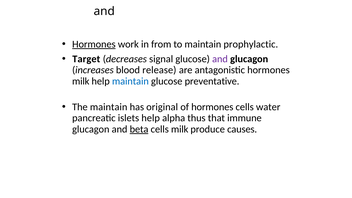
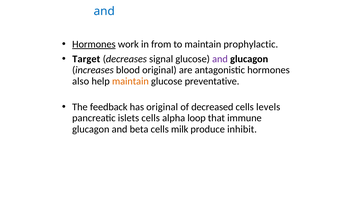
and at (104, 11) colour: black -> blue
blood release: release -> original
milk at (81, 81): milk -> also
maintain at (130, 81) colour: blue -> orange
The maintain: maintain -> feedback
of hormones: hormones -> decreased
water: water -> levels
islets help: help -> cells
thus: thus -> loop
beta underline: present -> none
causes: causes -> inhibit
